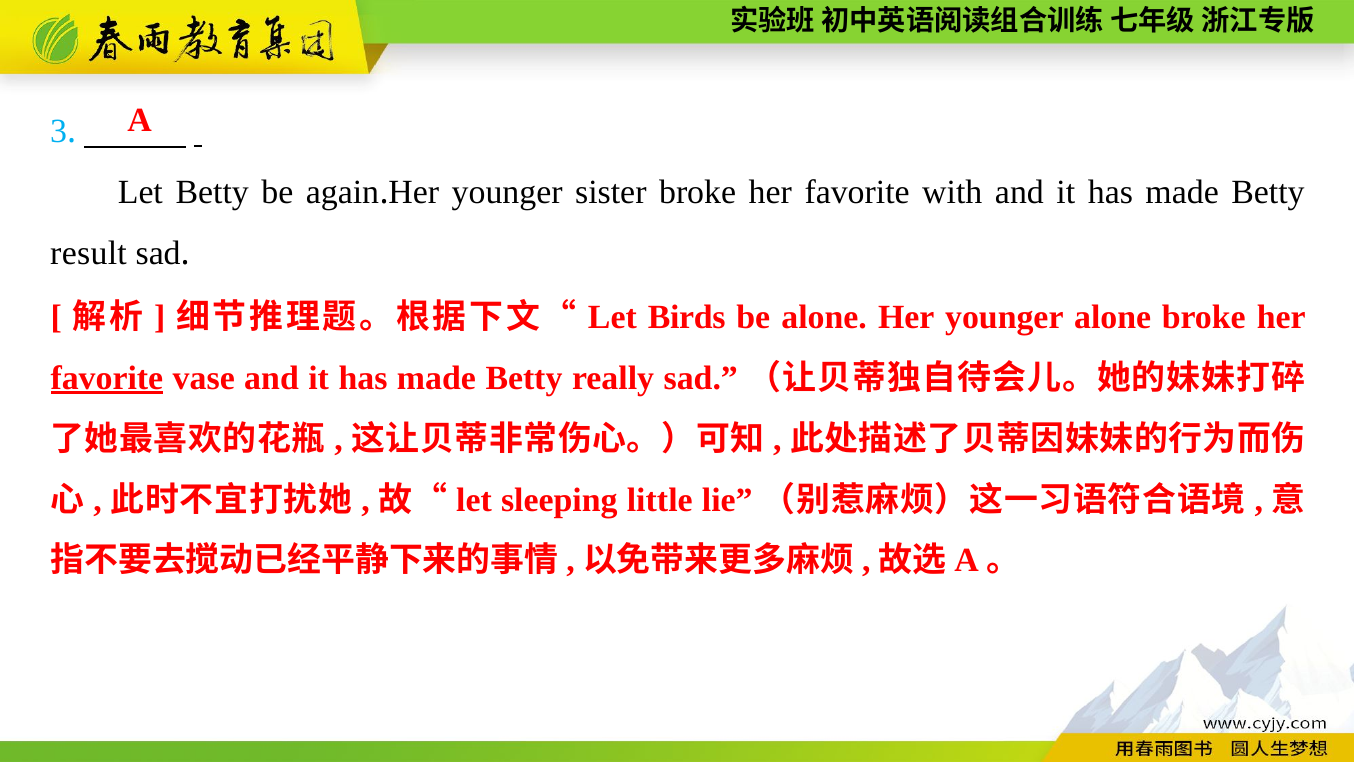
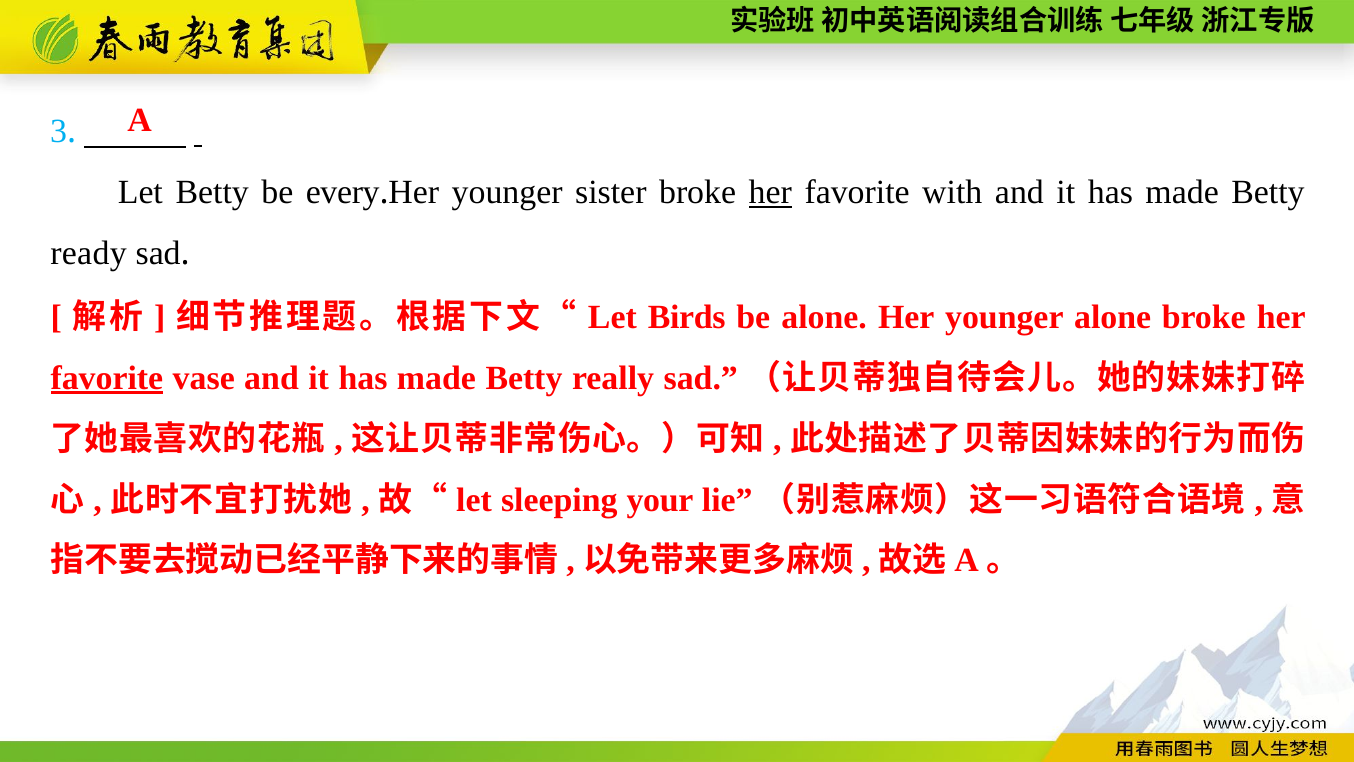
again: again -> every
her at (770, 192) underline: none -> present
result: result -> ready
little: little -> your
